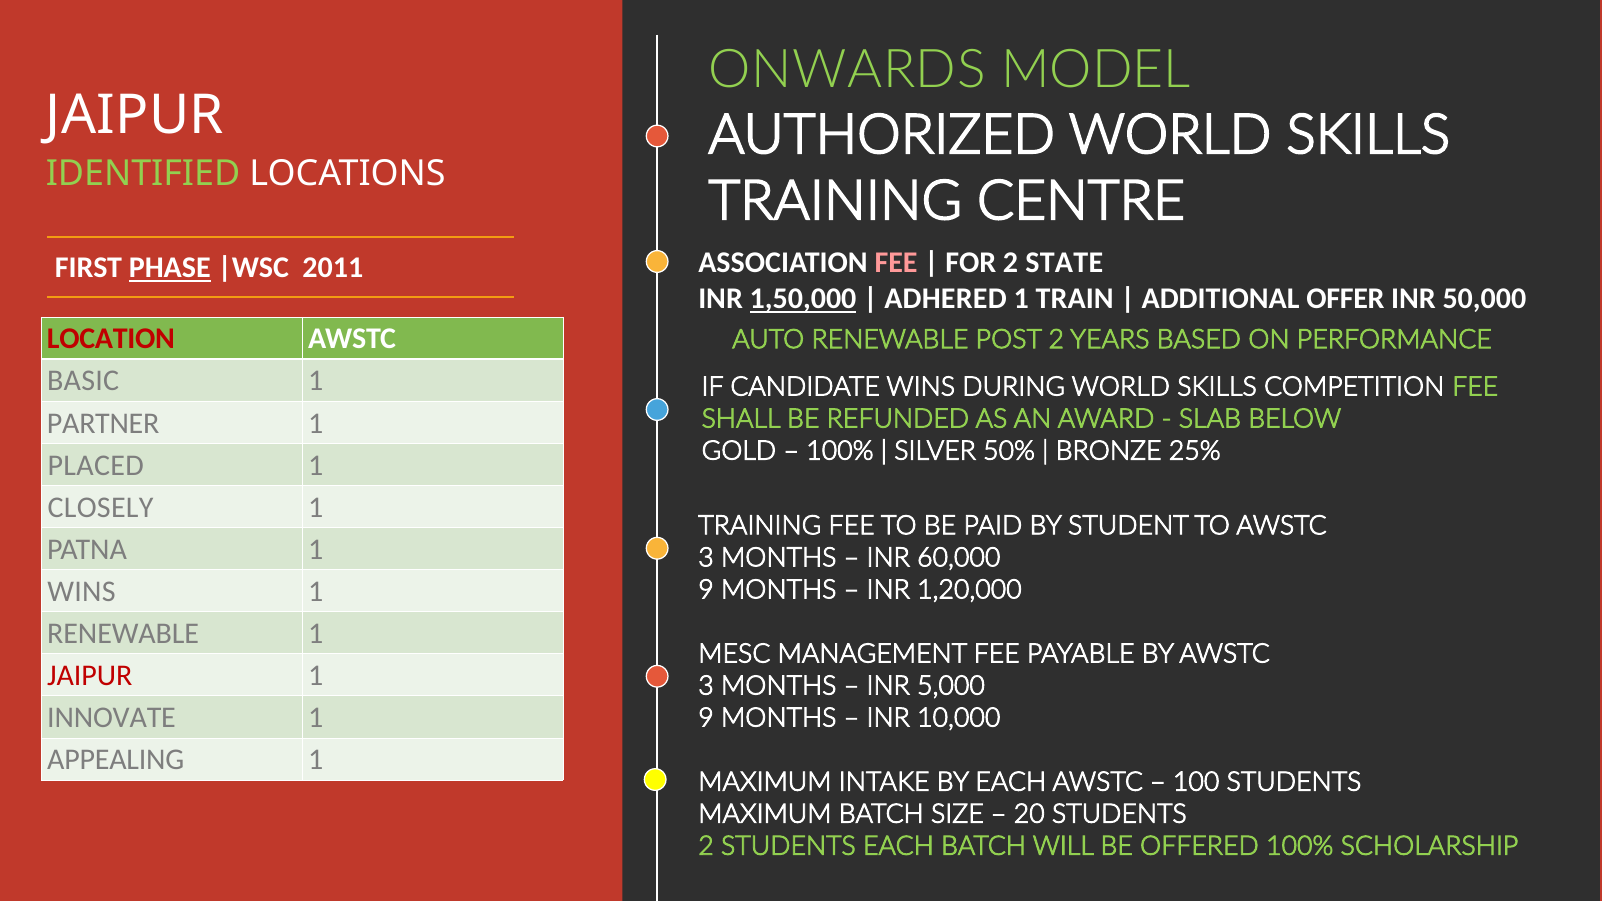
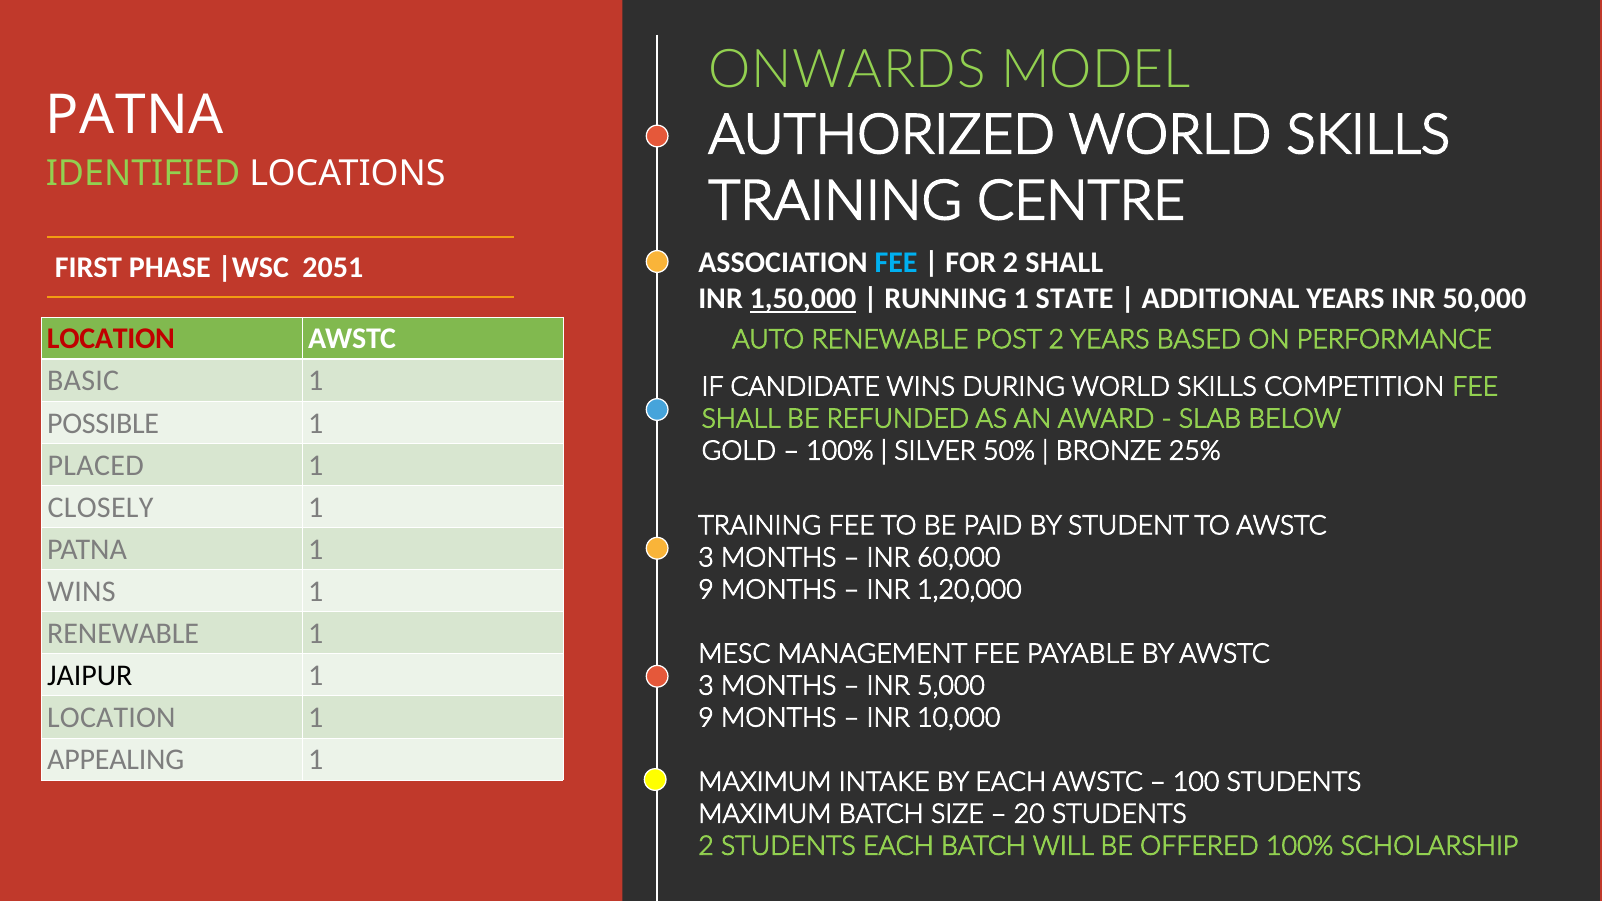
JAIPUR at (135, 115): JAIPUR -> PATNA
PHASE underline: present -> none
2011: 2011 -> 2051
FEE at (896, 263) colour: pink -> light blue
2 STATE: STATE -> SHALL
ADHERED: ADHERED -> RUNNING
TRAIN: TRAIN -> STATE
ADDITIONAL OFFER: OFFER -> YEARS
PARTNER: PARTNER -> POSSIBLE
JAIPUR at (90, 676) colour: red -> black
INNOVATE at (112, 718): INNOVATE -> LOCATION
